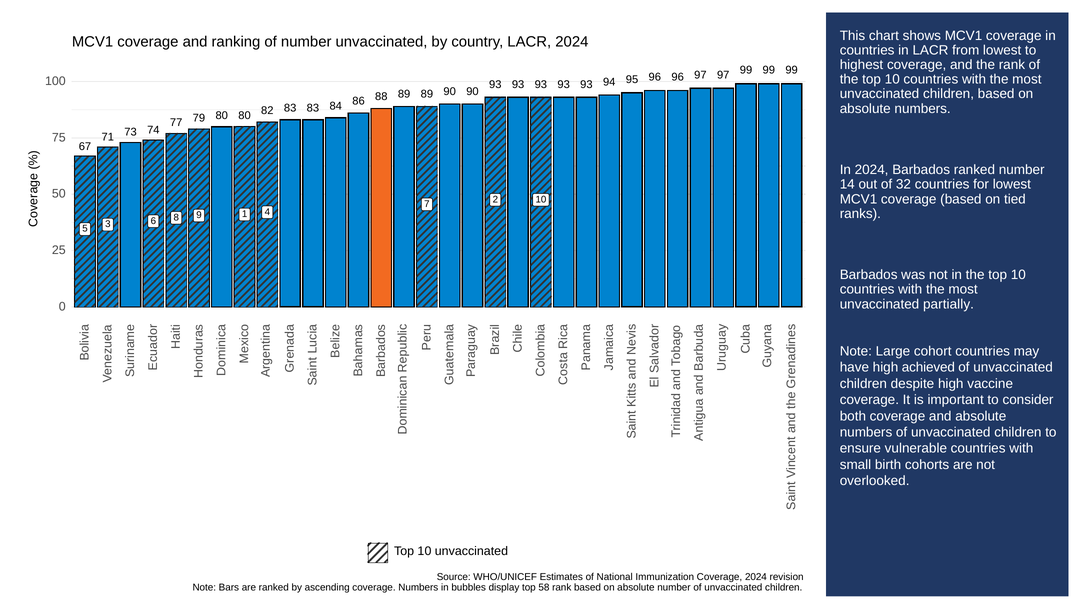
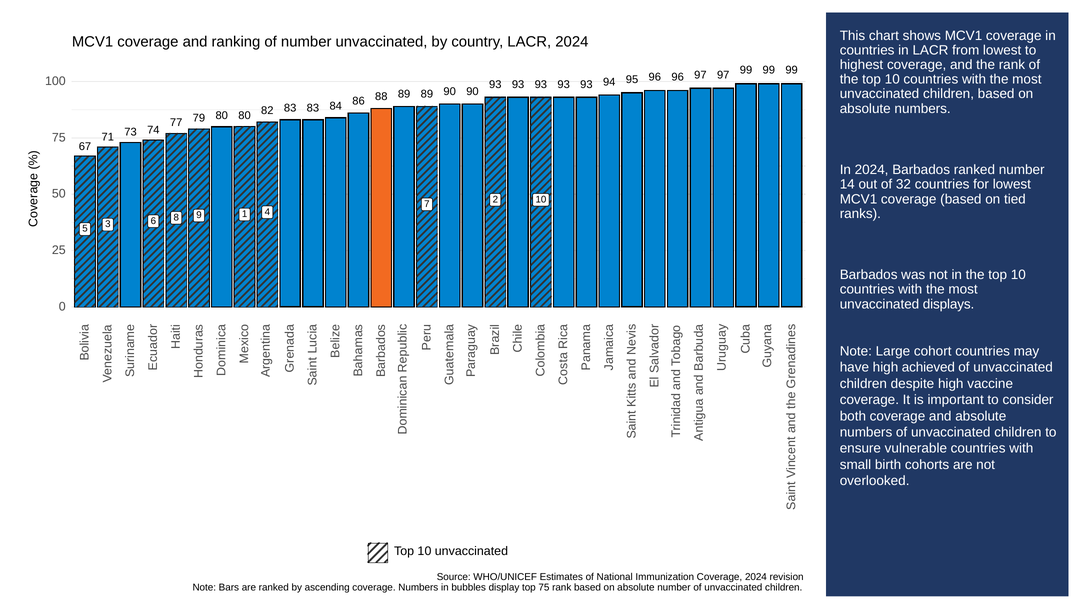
partially: partially -> displays
top 58: 58 -> 75
